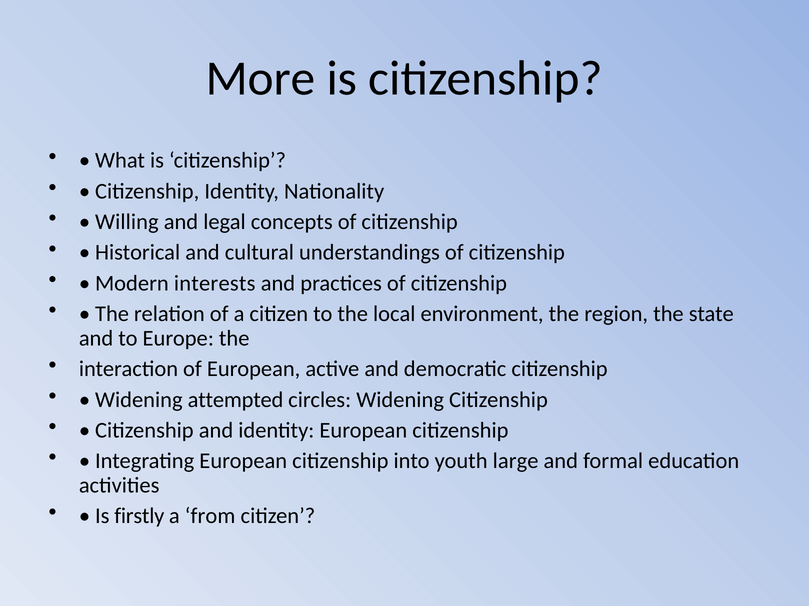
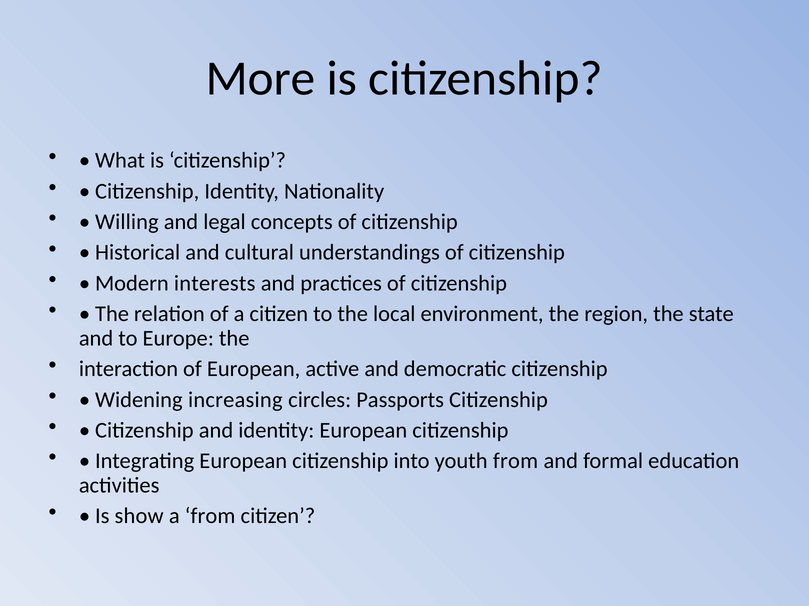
attempted: attempted -> increasing
circles Widening: Widening -> Passports
youth large: large -> from
firstly: firstly -> show
